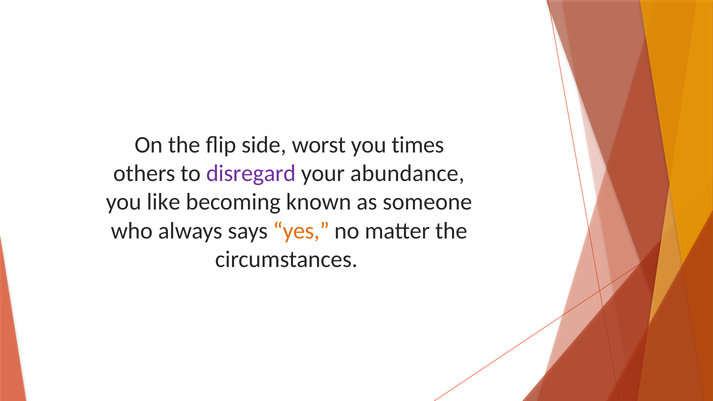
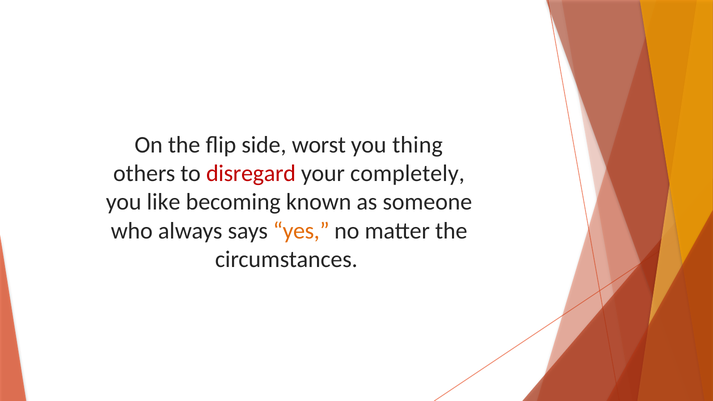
times: times -> thing
disregard colour: purple -> red
abundance: abundance -> completely
